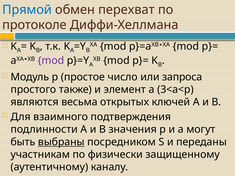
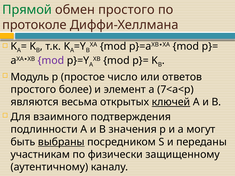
Прямой colour: blue -> green
обмен перехват: перехват -> простого
запроса: запроса -> ответов
также: также -> более
3<a<p: 3<a<p -> 7<a<p
ключей underline: none -> present
